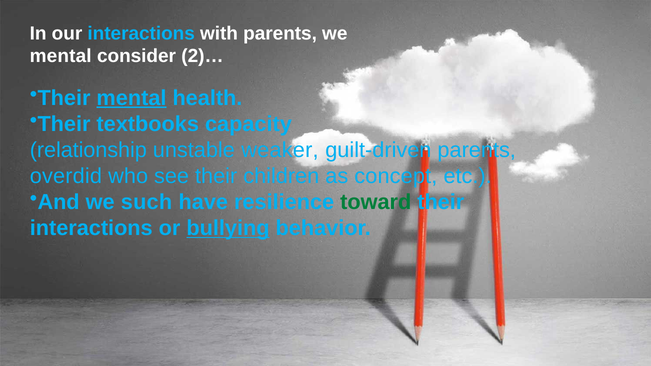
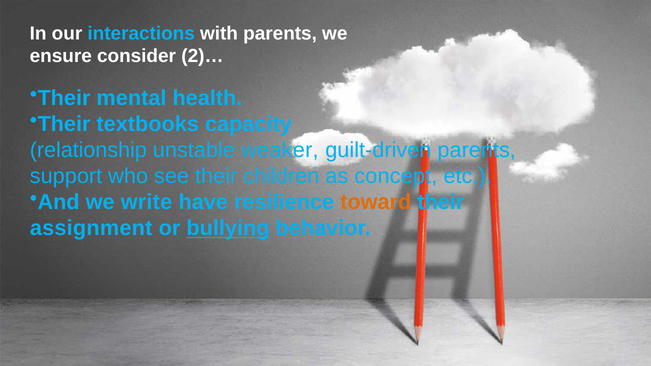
mental at (61, 56): mental -> ensure
mental at (131, 98) underline: present -> none
overdid: overdid -> support
such: such -> write
toward colour: green -> orange
interactions at (91, 228): interactions -> assignment
